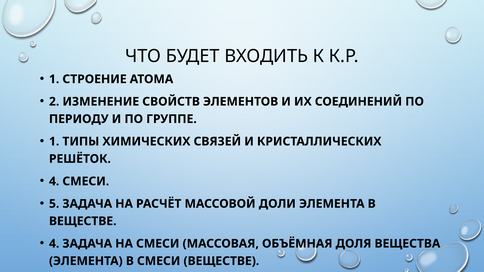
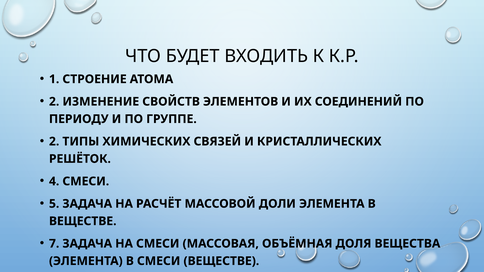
1 at (54, 142): 1 -> 2
4 at (54, 244): 4 -> 7
